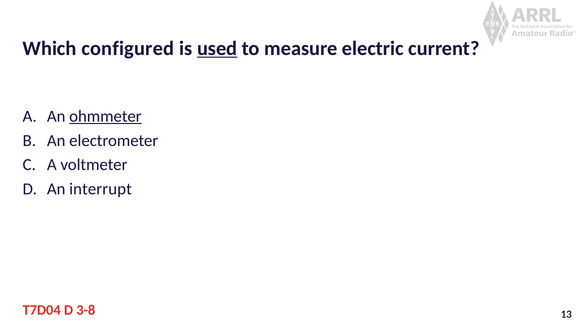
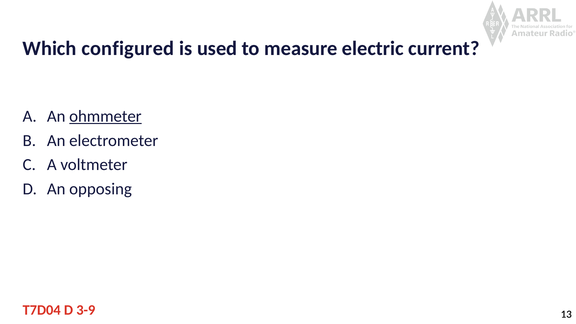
used underline: present -> none
interrupt: interrupt -> opposing
3-8: 3-8 -> 3-9
